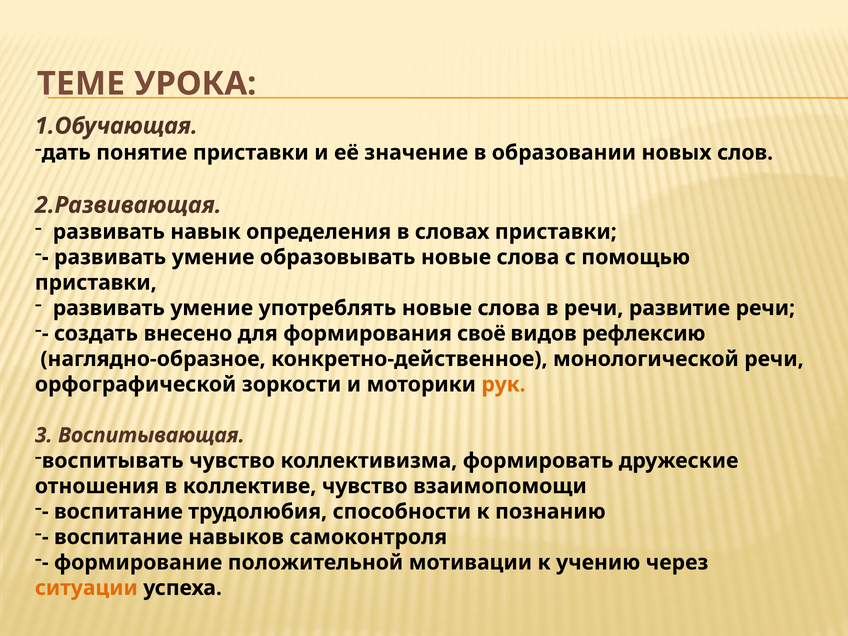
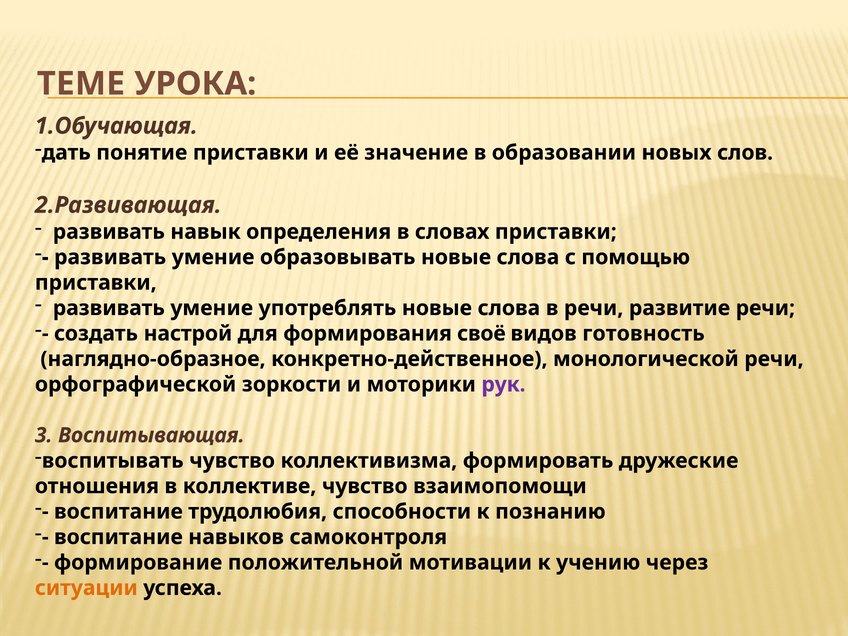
внесено: внесено -> настрой
рефлексию: рефлексию -> готовность
рук colour: orange -> purple
